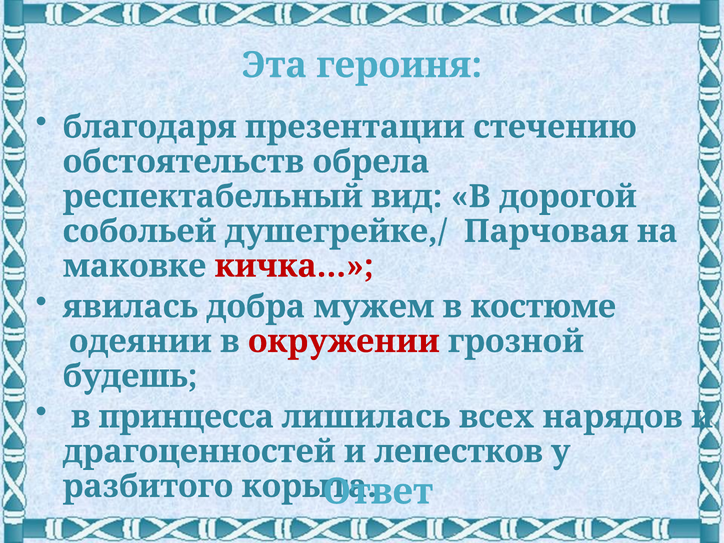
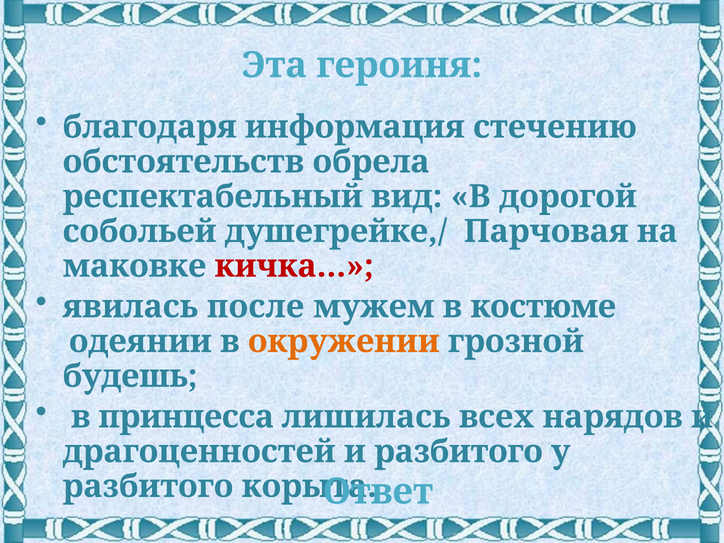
презентации: презентации -> информация
добра: добра -> после
окружении colour: red -> orange
и лепестков: лепестков -> разбитого
